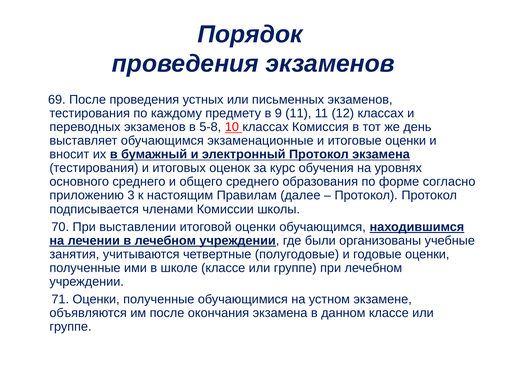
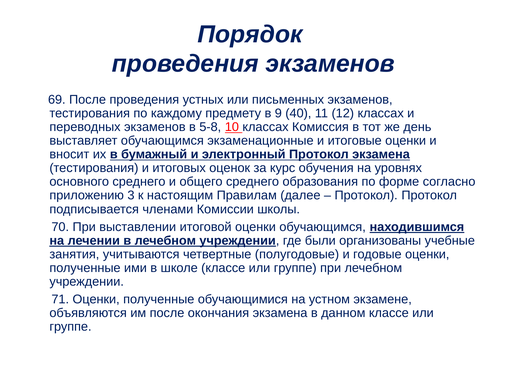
9 11: 11 -> 40
